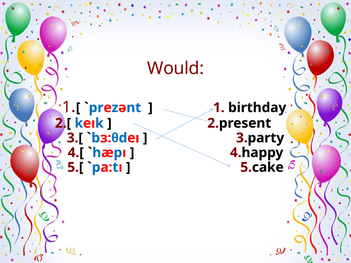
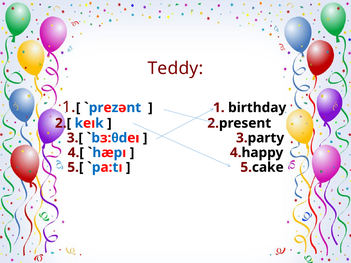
Would: Would -> Teddy
